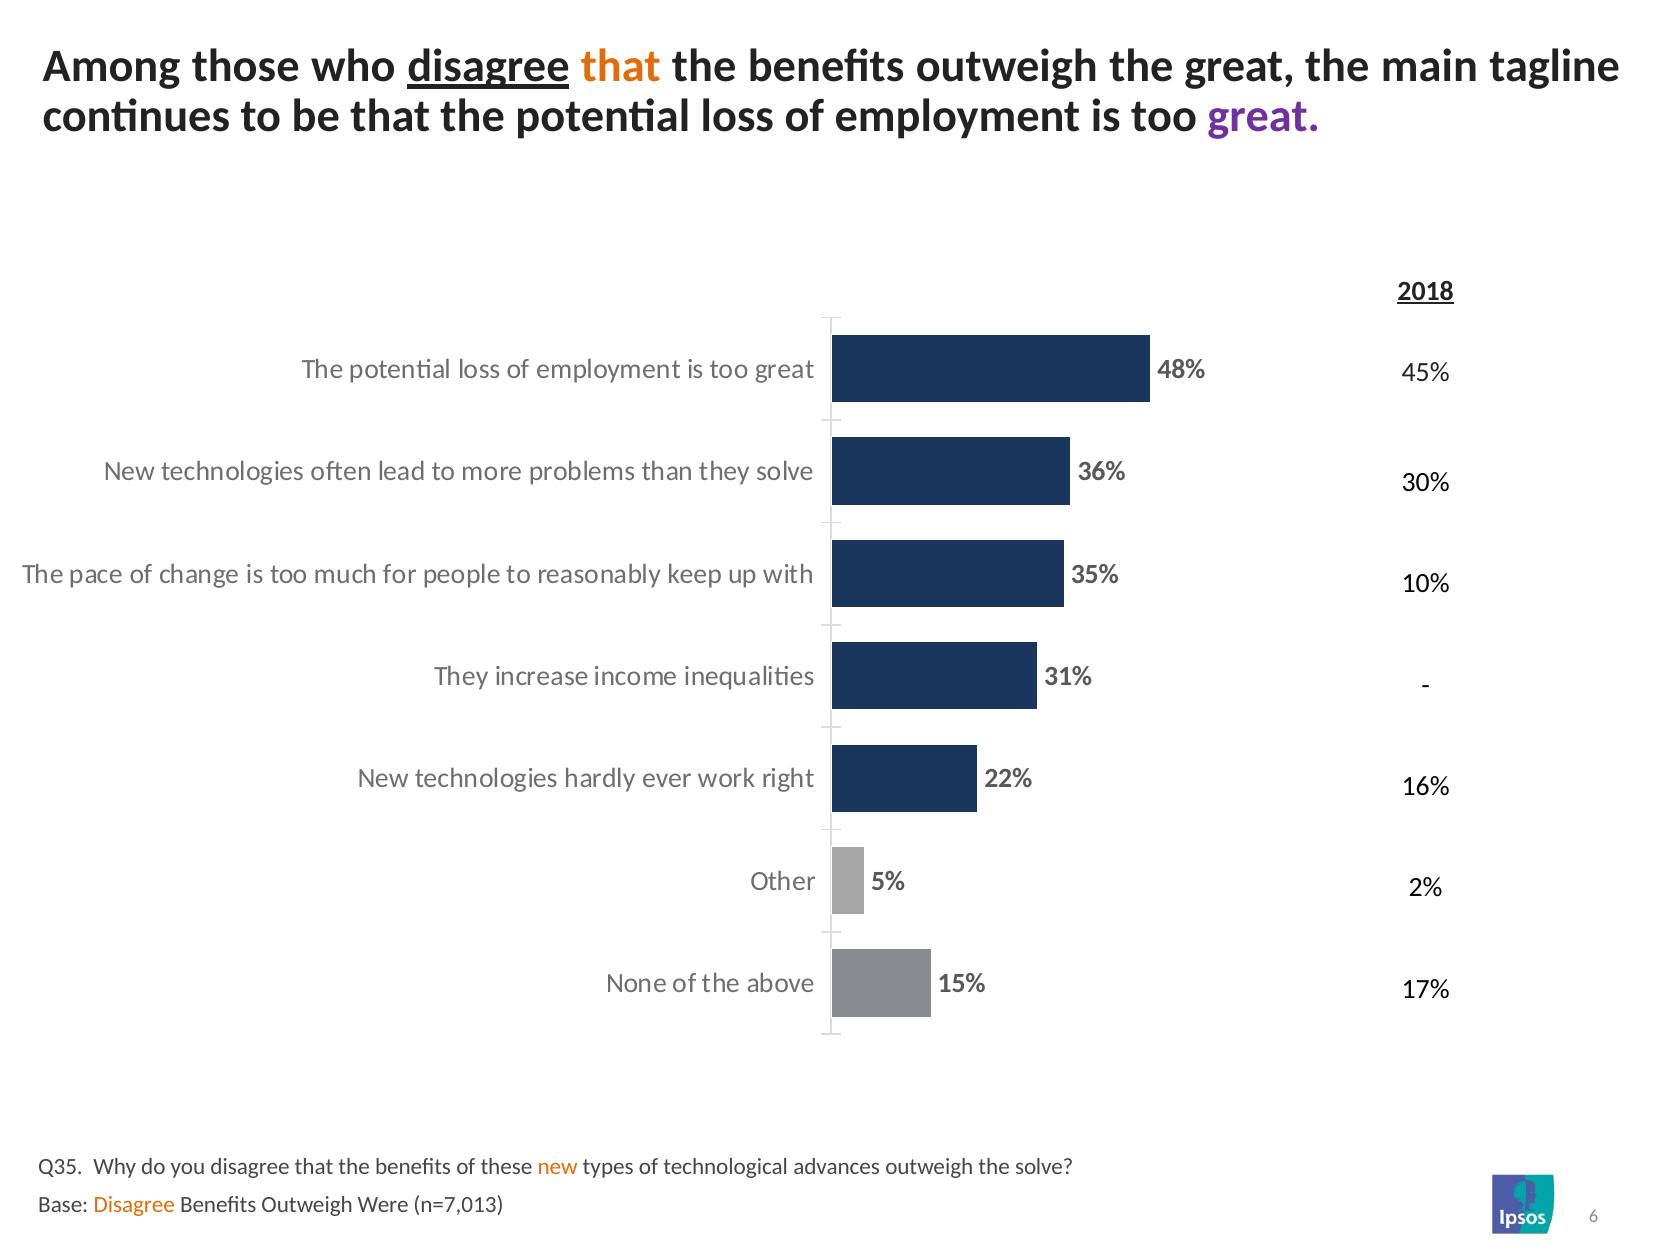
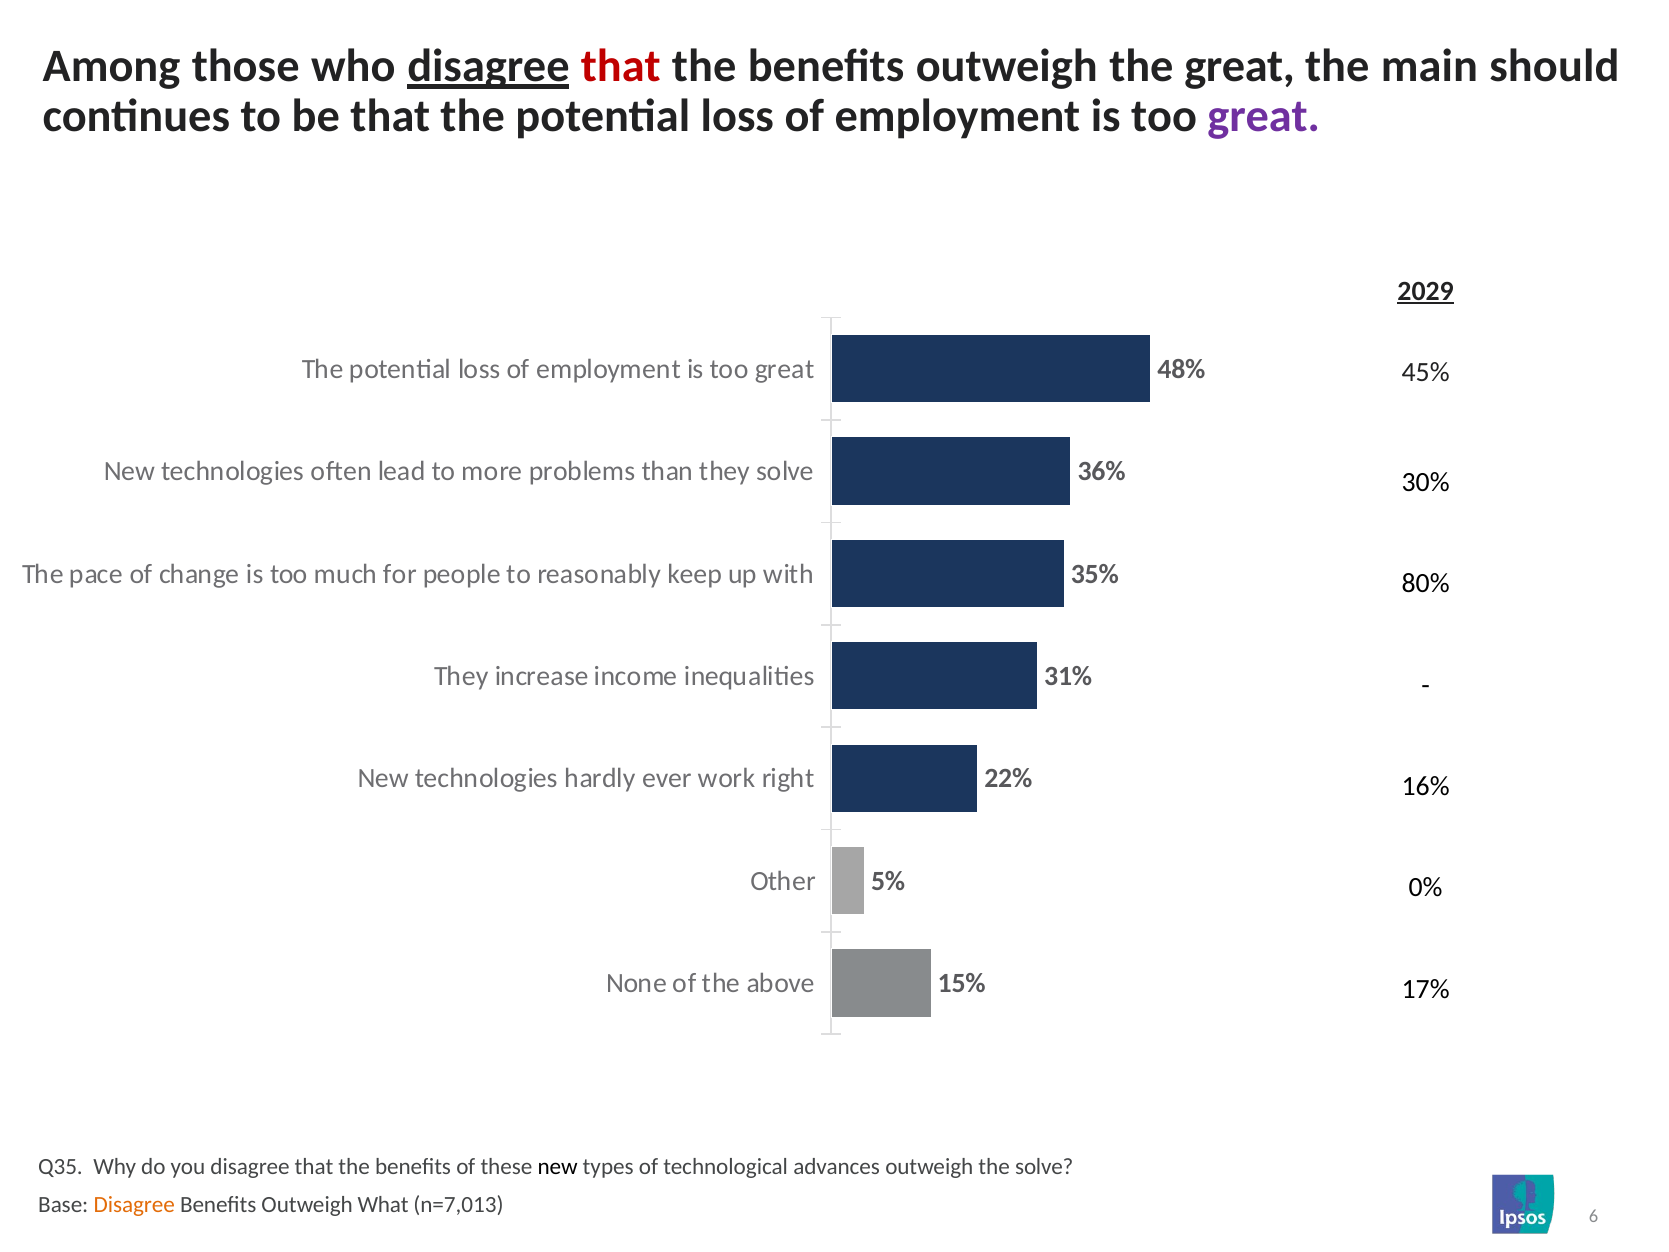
that at (621, 66) colour: orange -> red
tagline: tagline -> should
2018: 2018 -> 2029
10%: 10% -> 80%
2%: 2% -> 0%
new at (558, 1167) colour: orange -> black
Were: Were -> What
